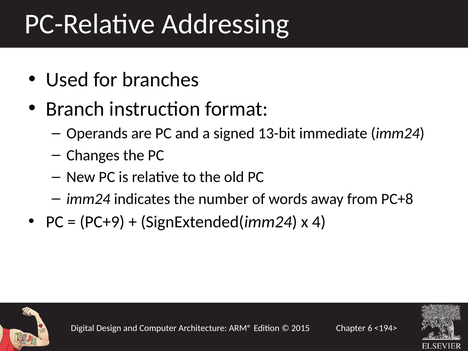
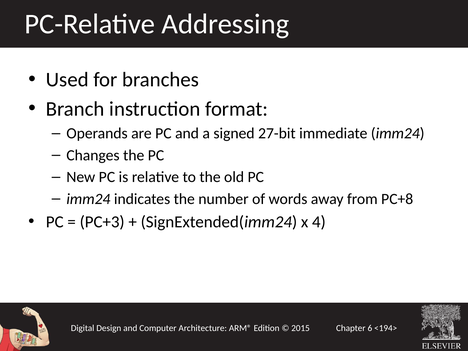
13-bit: 13-bit -> 27-bit
PC+9: PC+9 -> PC+3
